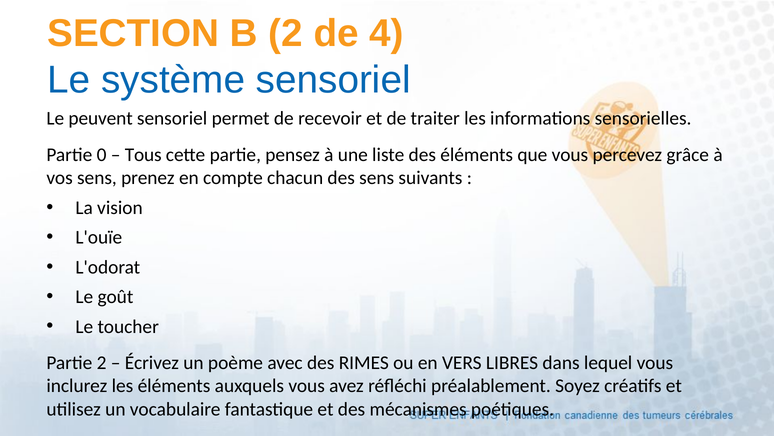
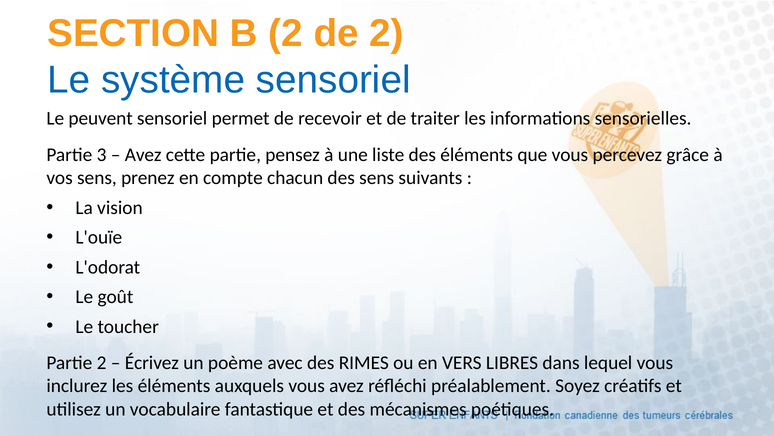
de 4: 4 -> 2
0: 0 -> 3
Tous at (143, 155): Tous -> Avez
